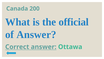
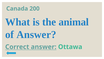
official: official -> animal
